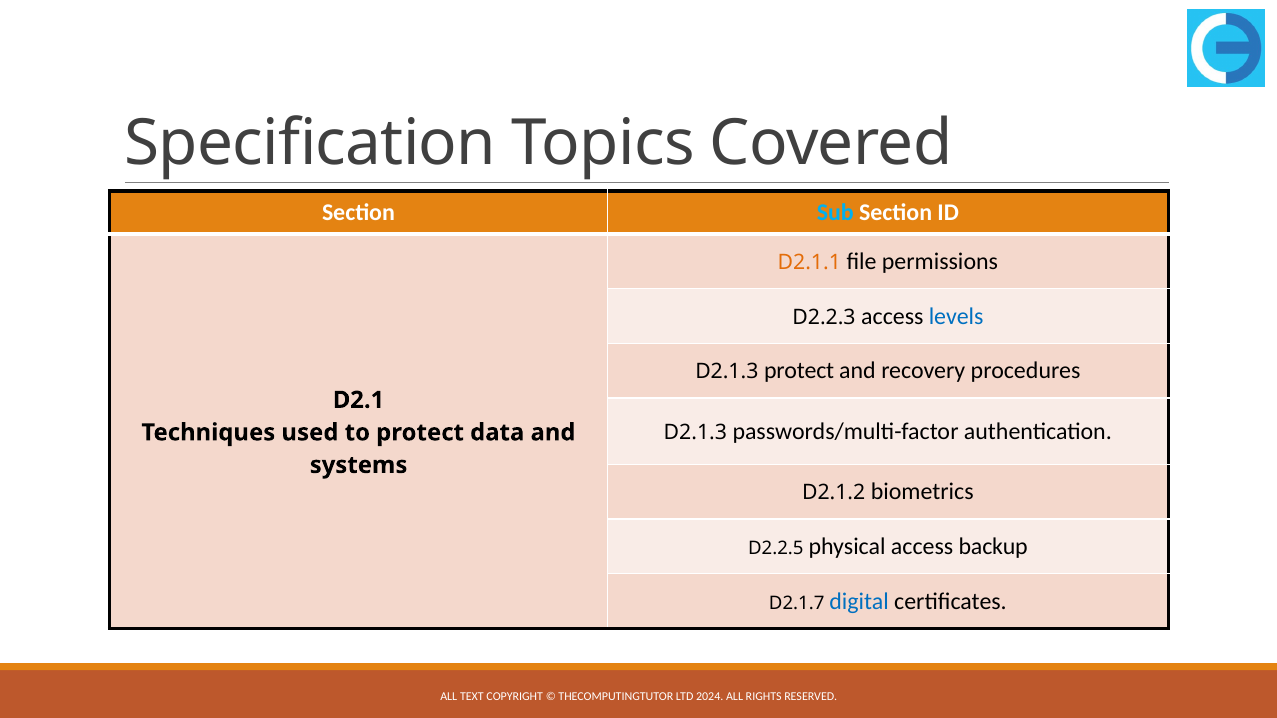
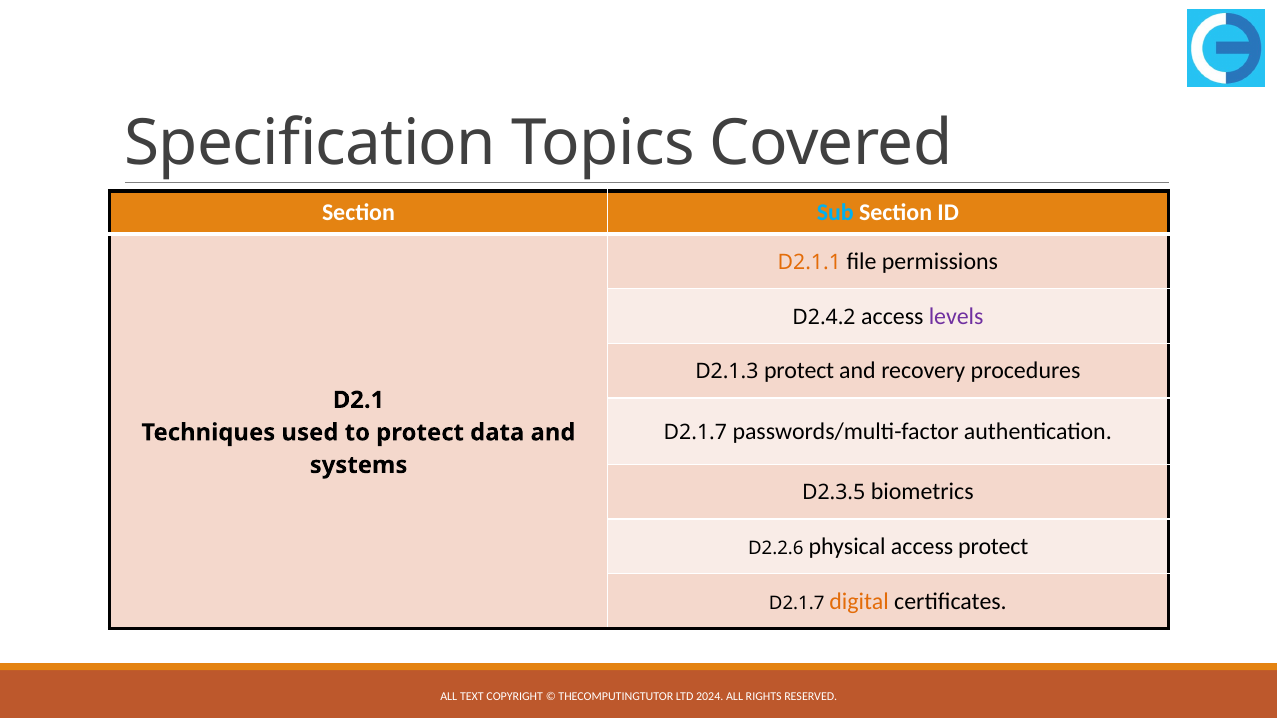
D2.2.3: D2.2.3 -> D2.4.2
levels colour: blue -> purple
D2.1.3 at (695, 433): D2.1.3 -> D2.1.7
D2.1.2: D2.1.2 -> D2.3.5
D2.2.5: D2.2.5 -> D2.2.6
access backup: backup -> protect
digital colour: blue -> orange
